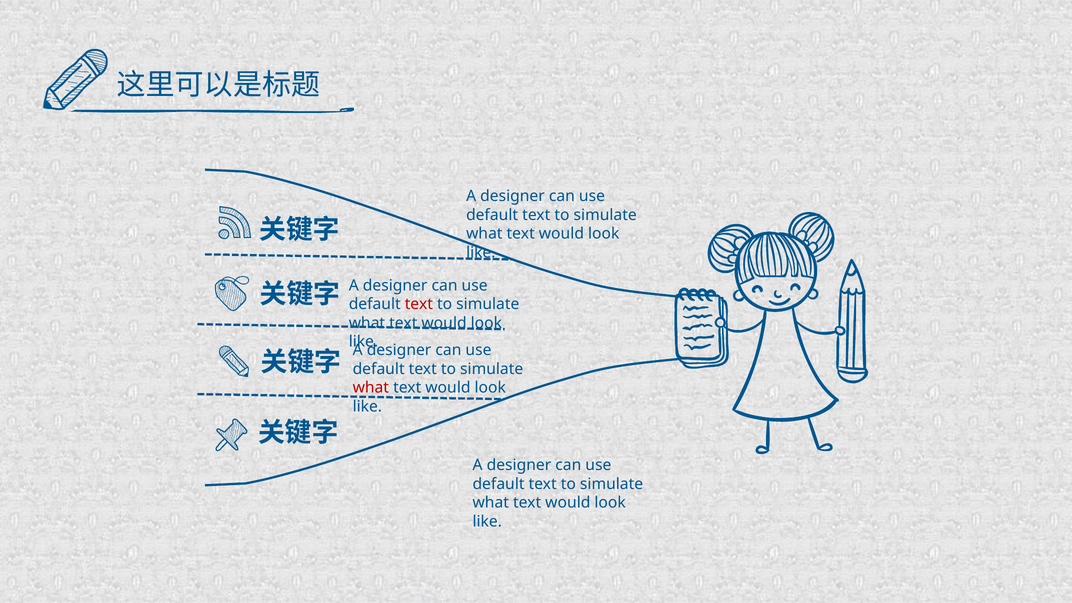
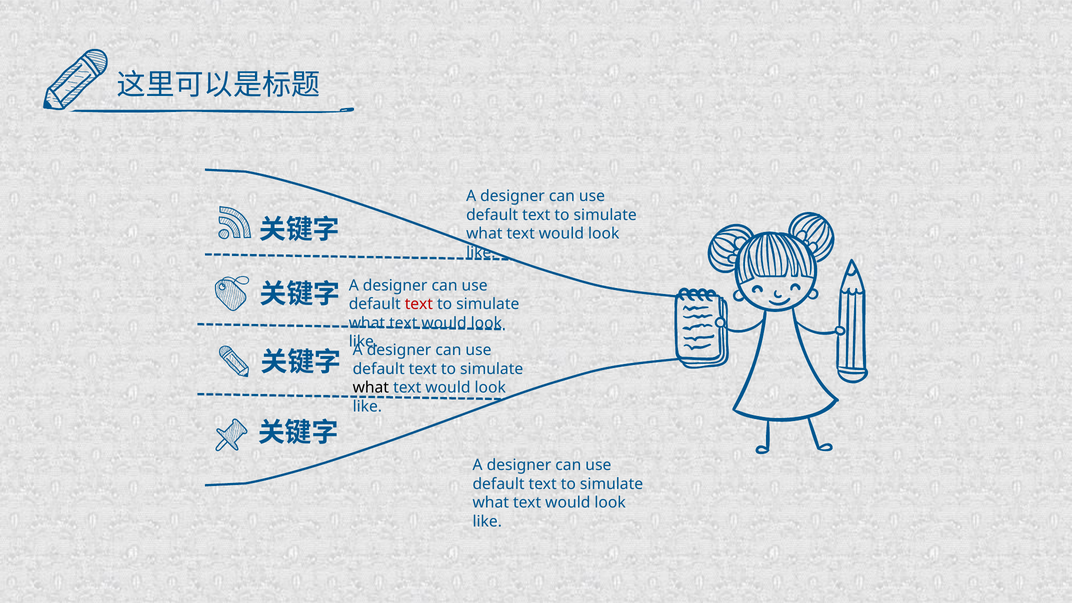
what at (371, 388) colour: red -> black
